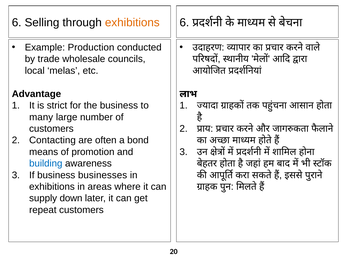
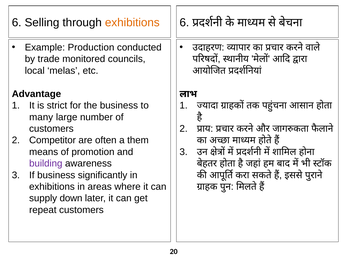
wholesale: wholesale -> monitored
Contacting: Contacting -> Competitor
bond: bond -> them
building colour: blue -> purple
businesses: businesses -> significantly
